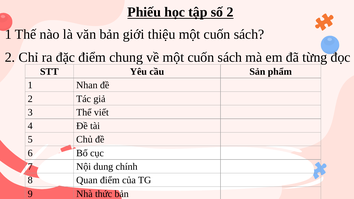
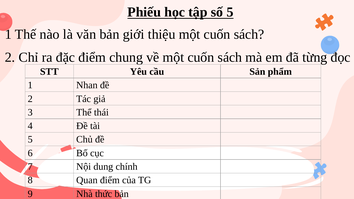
số 2: 2 -> 5
viết: viết -> thái
